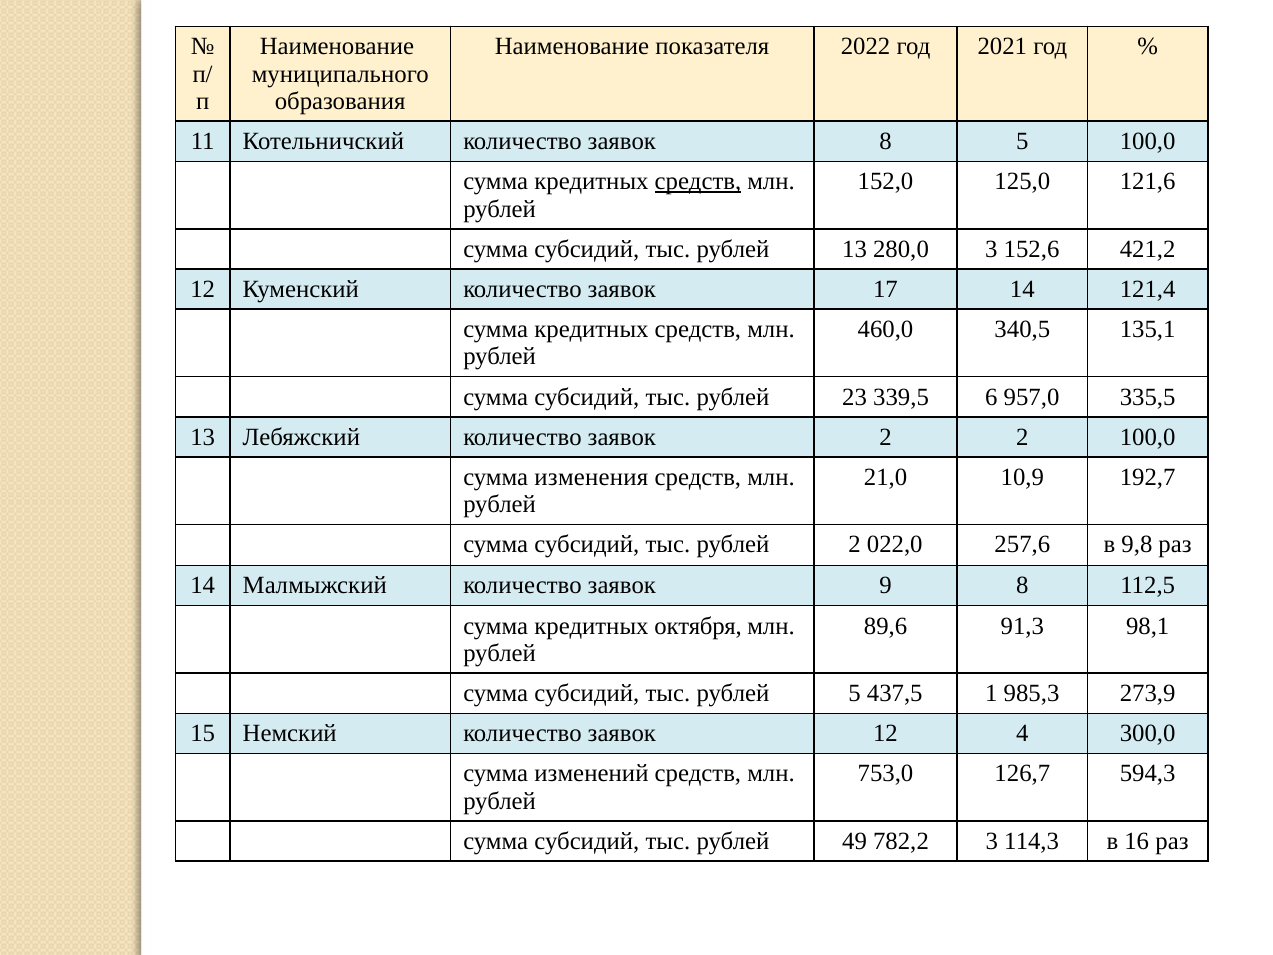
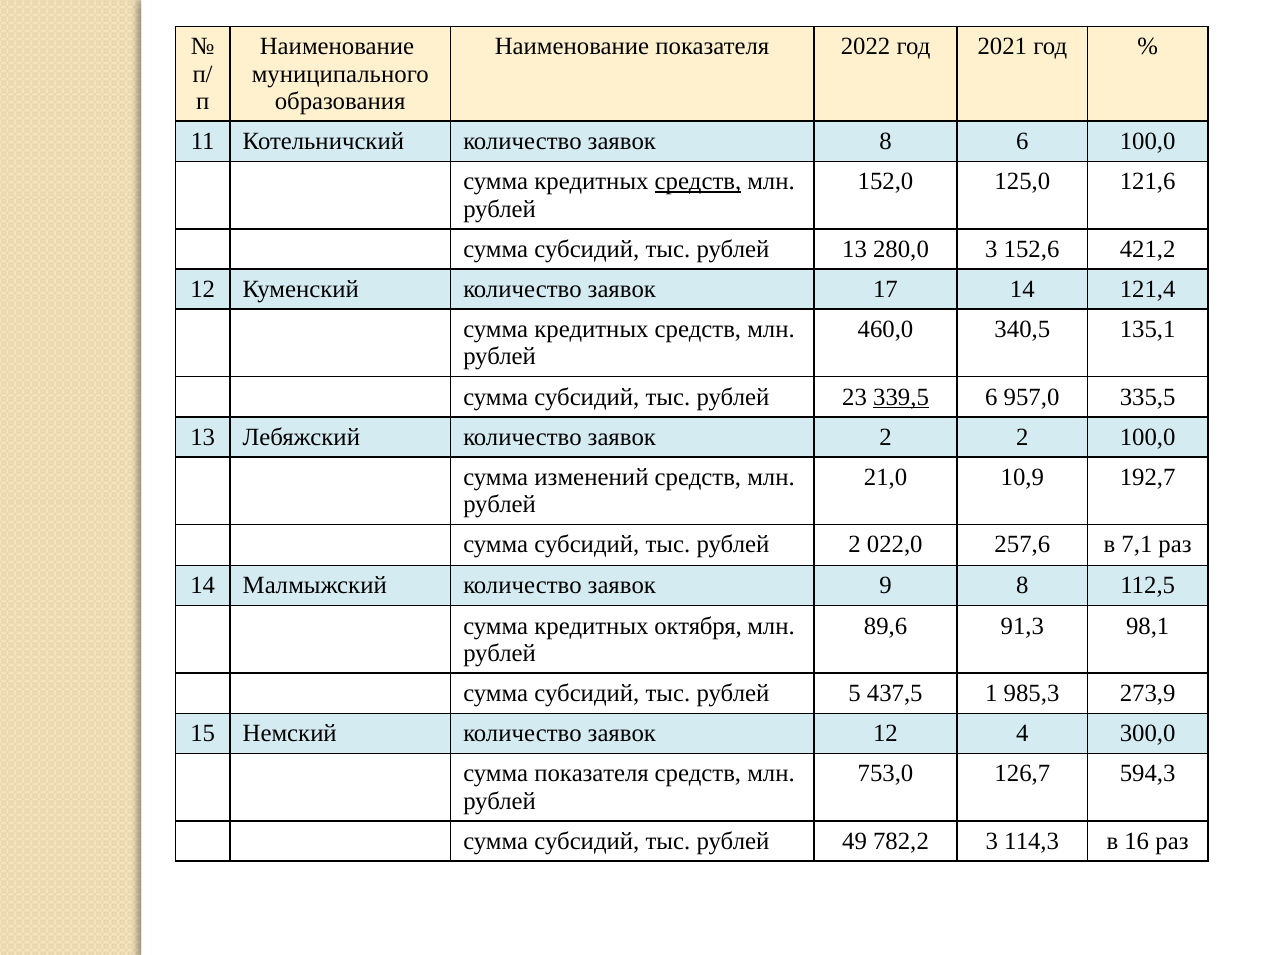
8 5: 5 -> 6
339,5 underline: none -> present
изменения: изменения -> изменений
9,8: 9,8 -> 7,1
сумма изменений: изменений -> показателя
